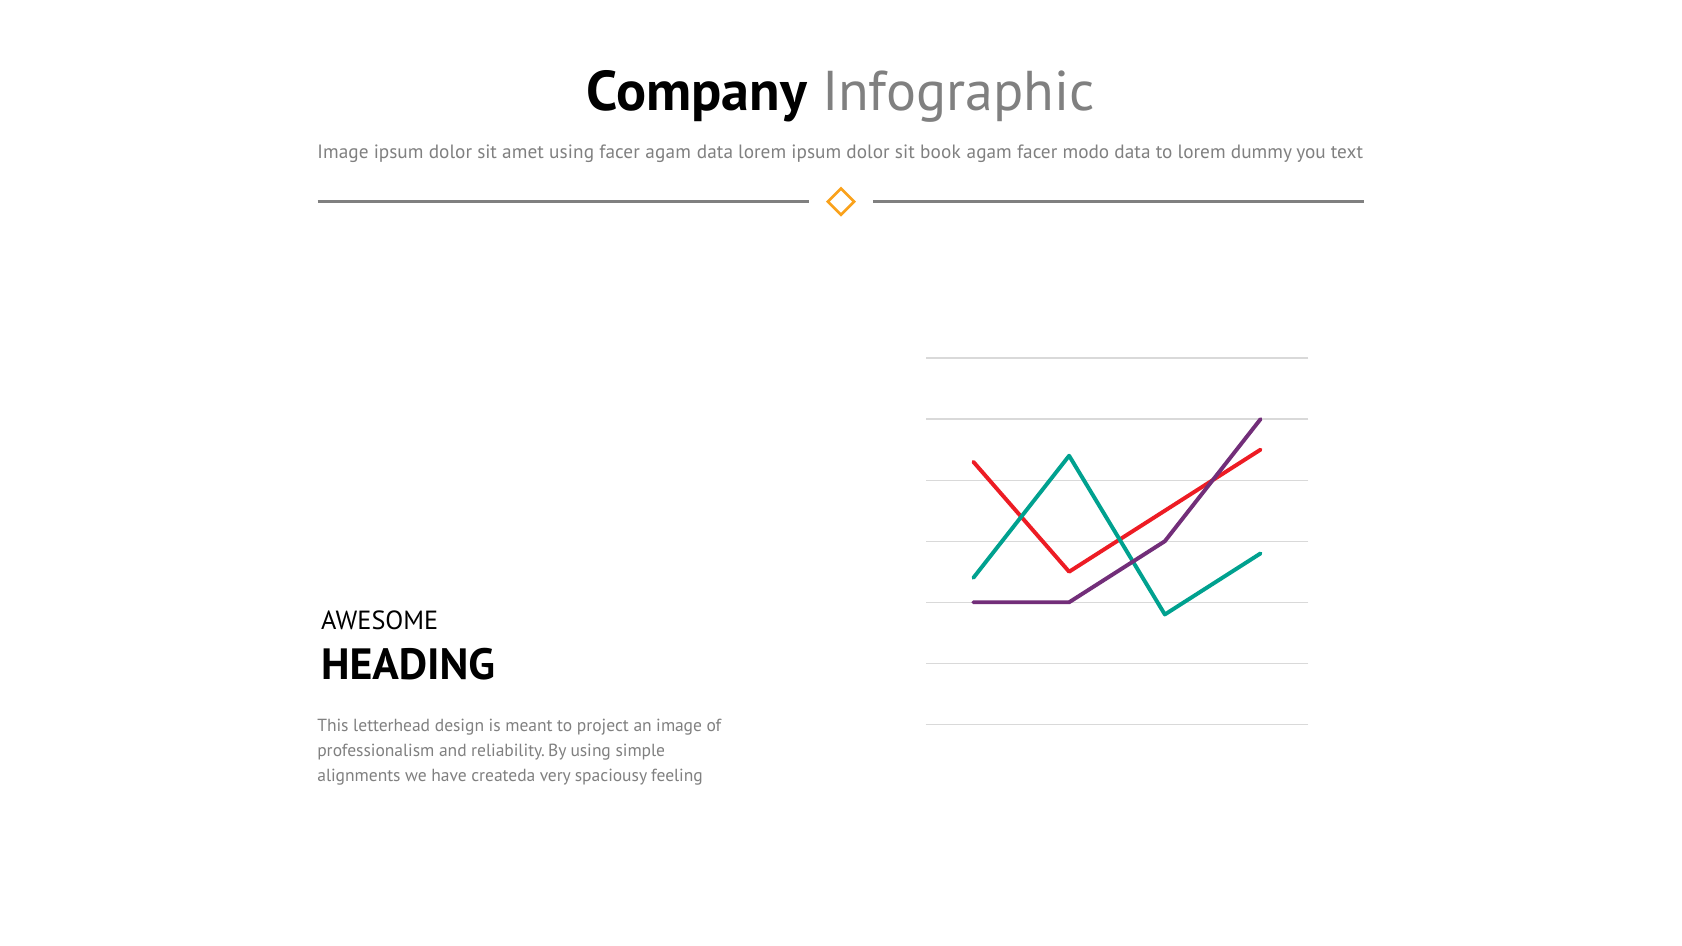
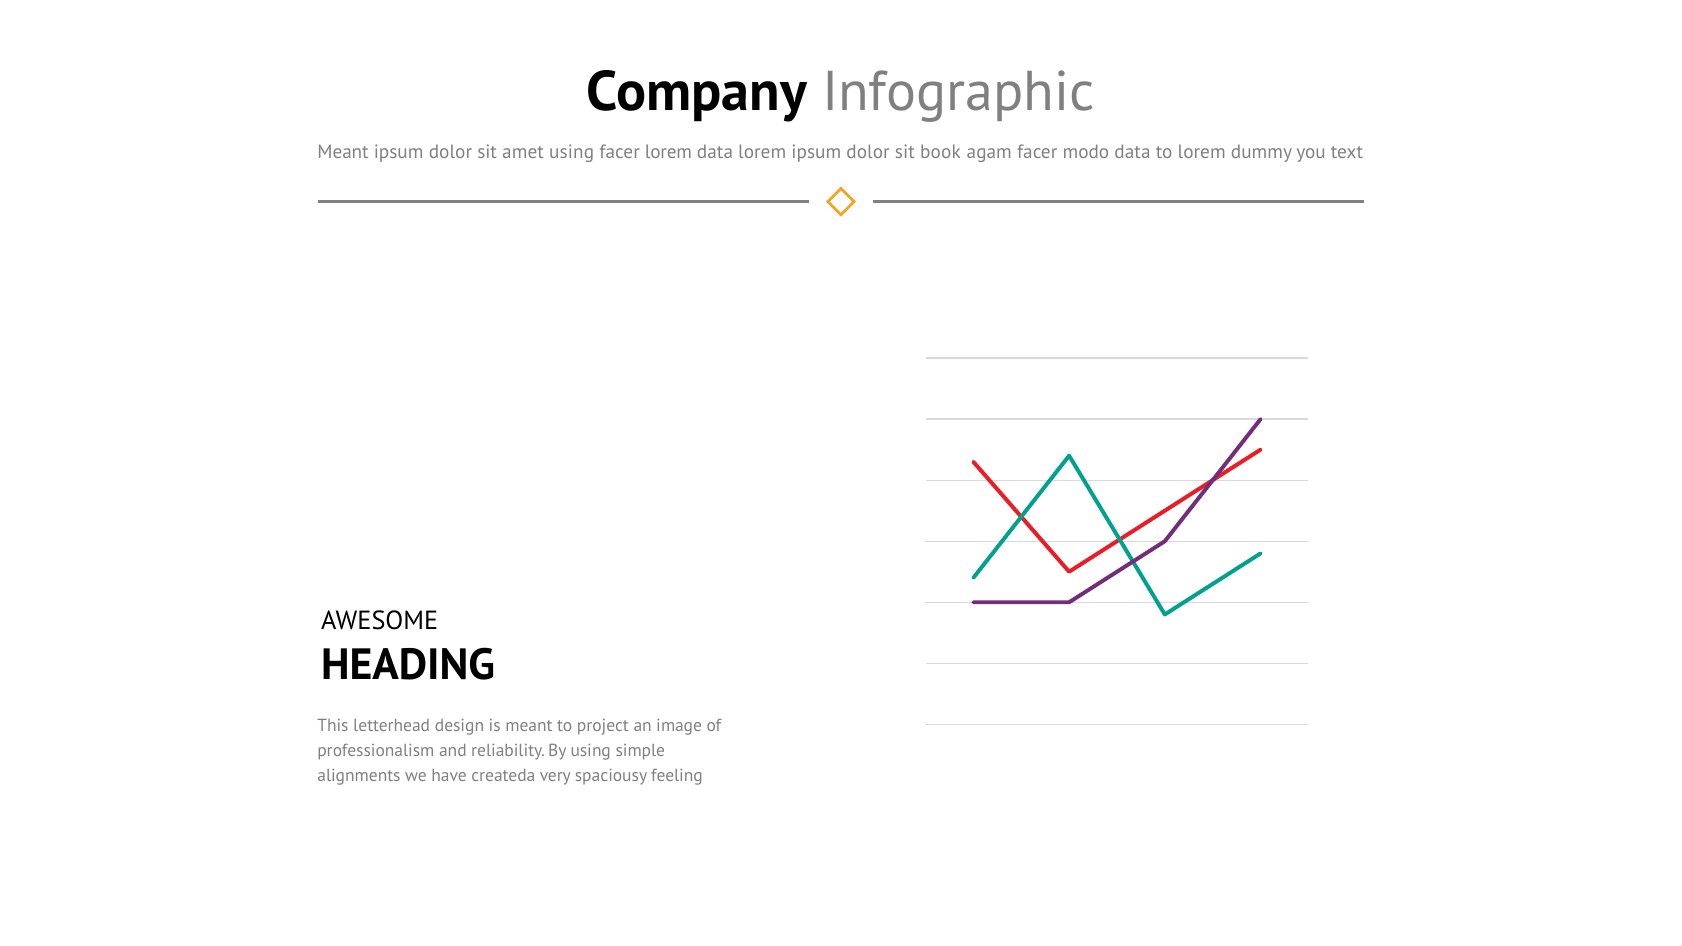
Image at (343, 153): Image -> Meant
facer agam: agam -> lorem
